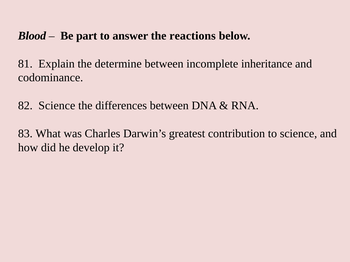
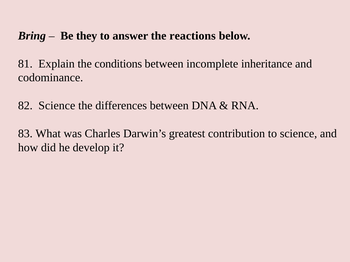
Blood: Blood -> Bring
part: part -> they
determine: determine -> conditions
